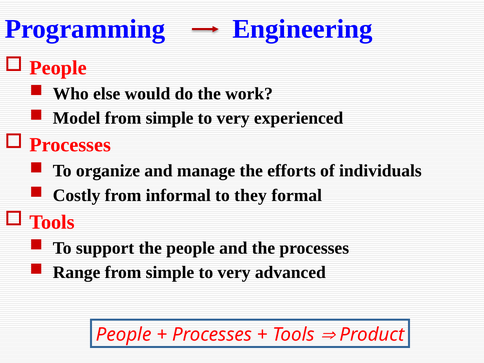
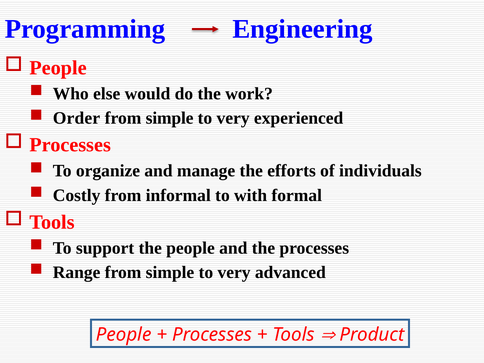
Model: Model -> Order
they: they -> with
